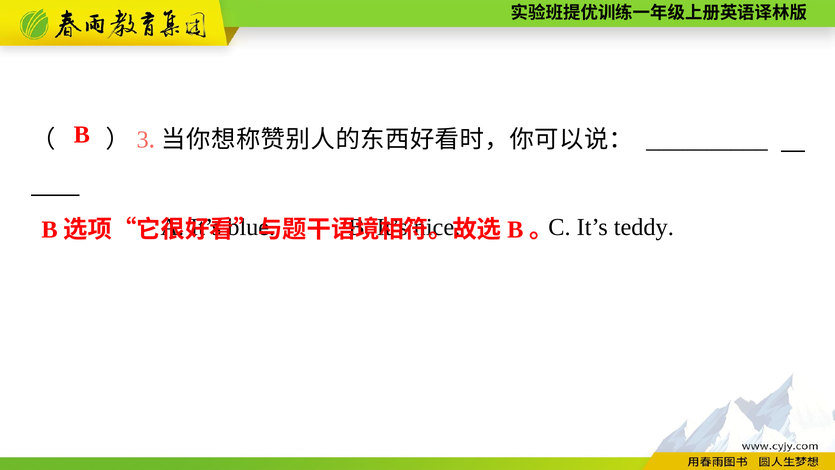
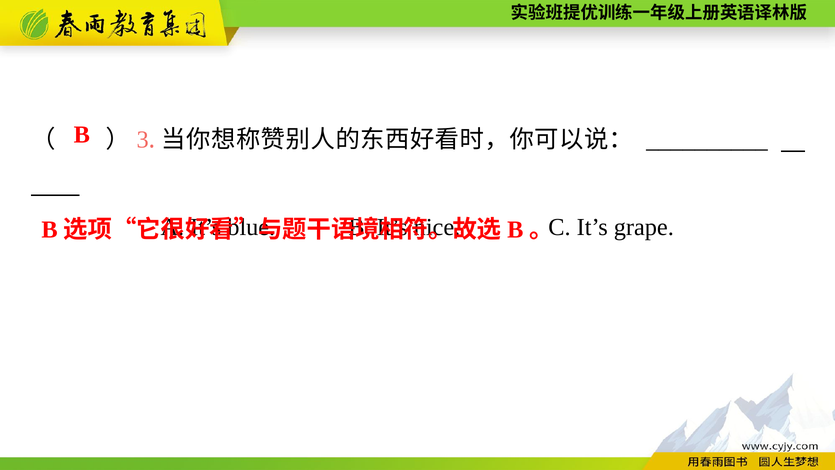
teddy: teddy -> grape
